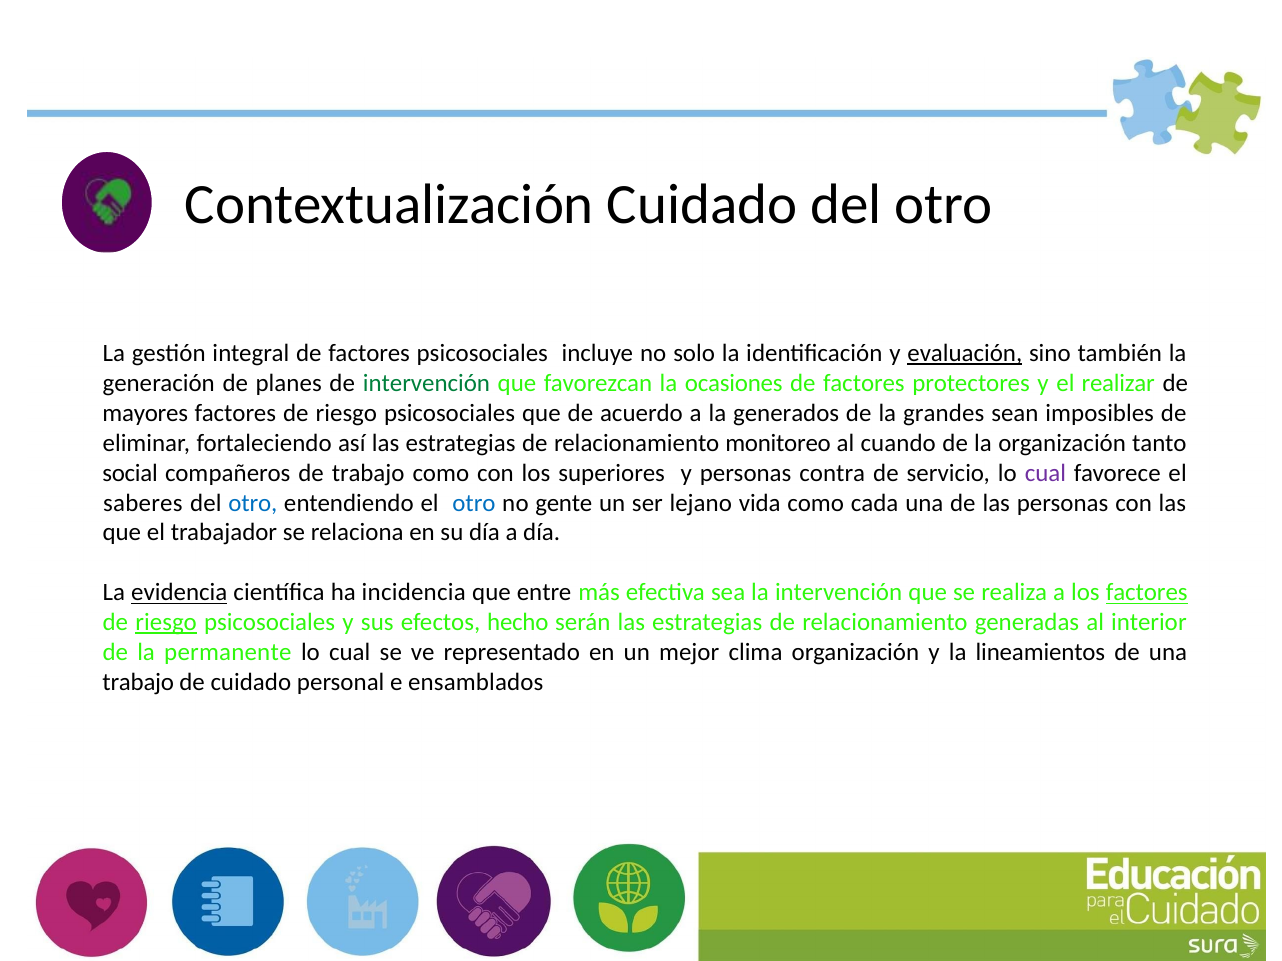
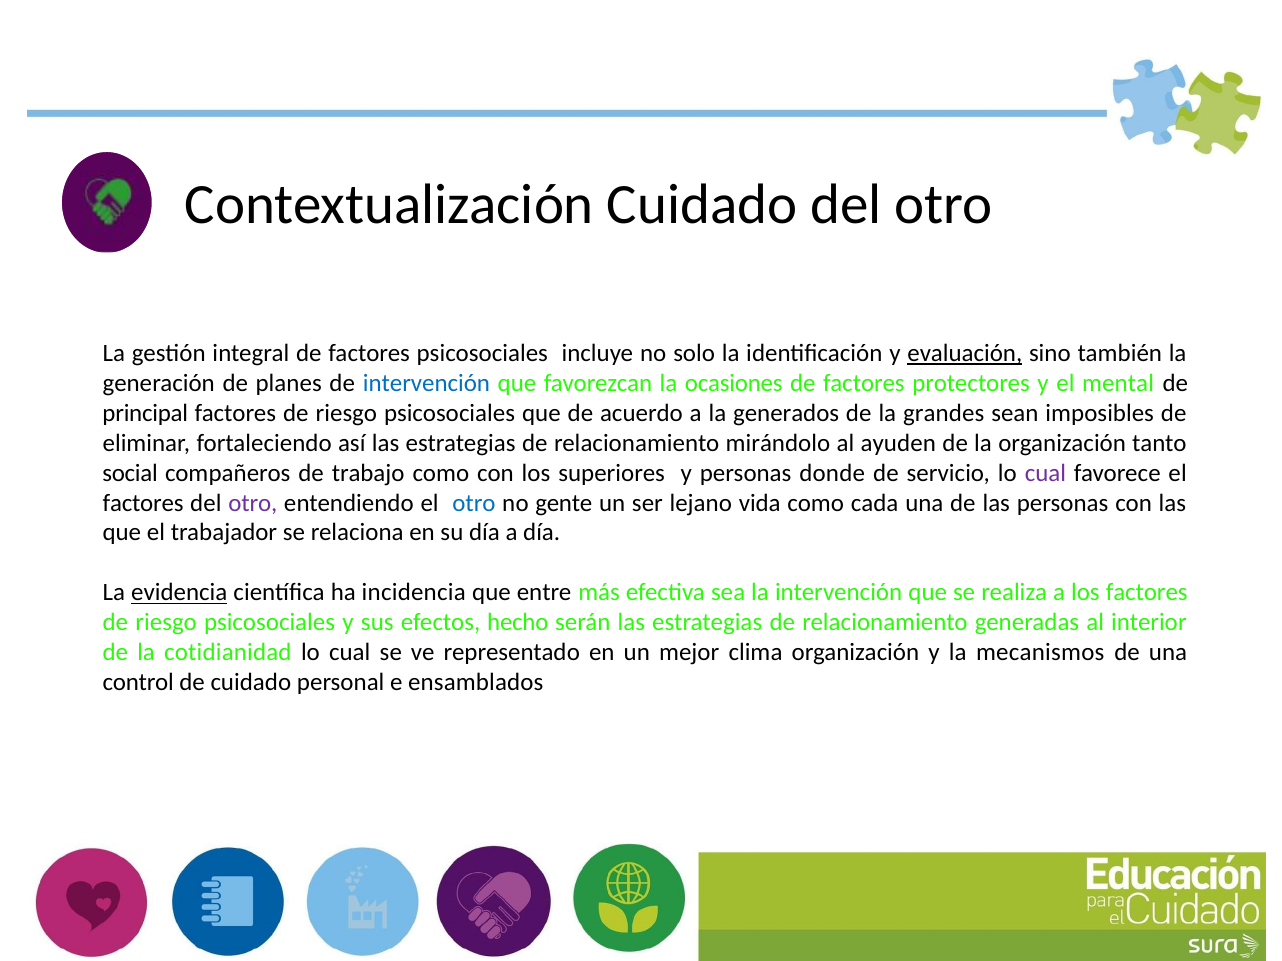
intervención at (426, 383) colour: green -> blue
realizar: realizar -> mental
mayores: mayores -> principal
monitoreo: monitoreo -> mirándolo
cuando: cuando -> ayuden
contra: contra -> donde
saberes at (143, 503): saberes -> factores
otro at (253, 503) colour: blue -> purple
factores at (1147, 593) underline: present -> none
riesgo at (166, 623) underline: present -> none
permanente: permanente -> cotidianidad
lineamientos: lineamientos -> mecanismos
trabajo at (138, 683): trabajo -> control
